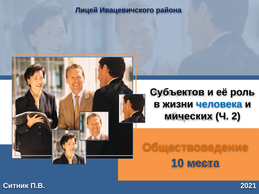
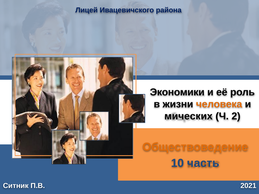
Субъектов: Субъектов -> Экономики
человека colour: blue -> orange
места: места -> часть
